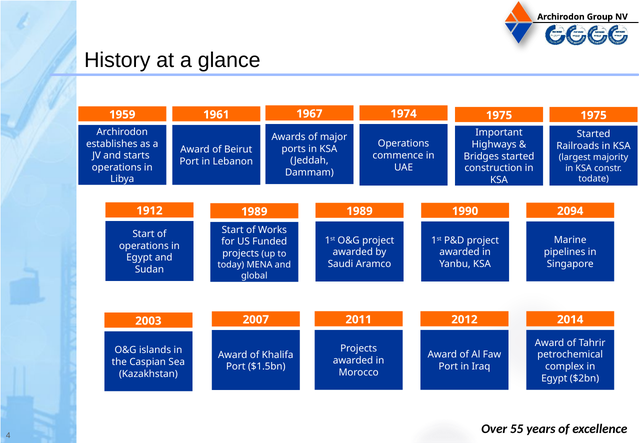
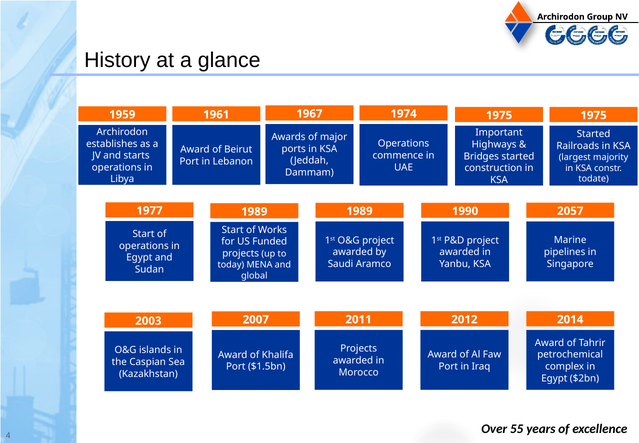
1912: 1912 -> 1977
2094: 2094 -> 2057
